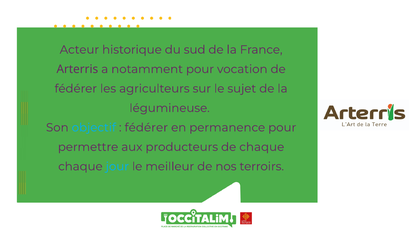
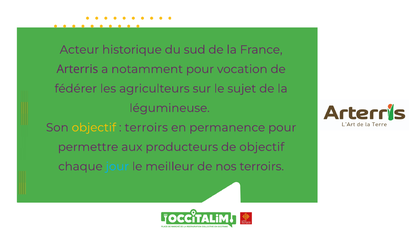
objectif at (94, 127) colour: light blue -> yellow
fédérer at (146, 127): fédérer -> terroirs
de chaque: chaque -> objectif
